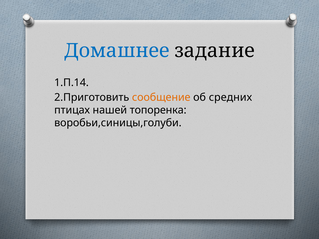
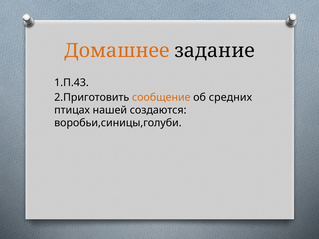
Домашнее colour: blue -> orange
1.П.14: 1.П.14 -> 1.П.43
топоренка: топоренка -> создаются
